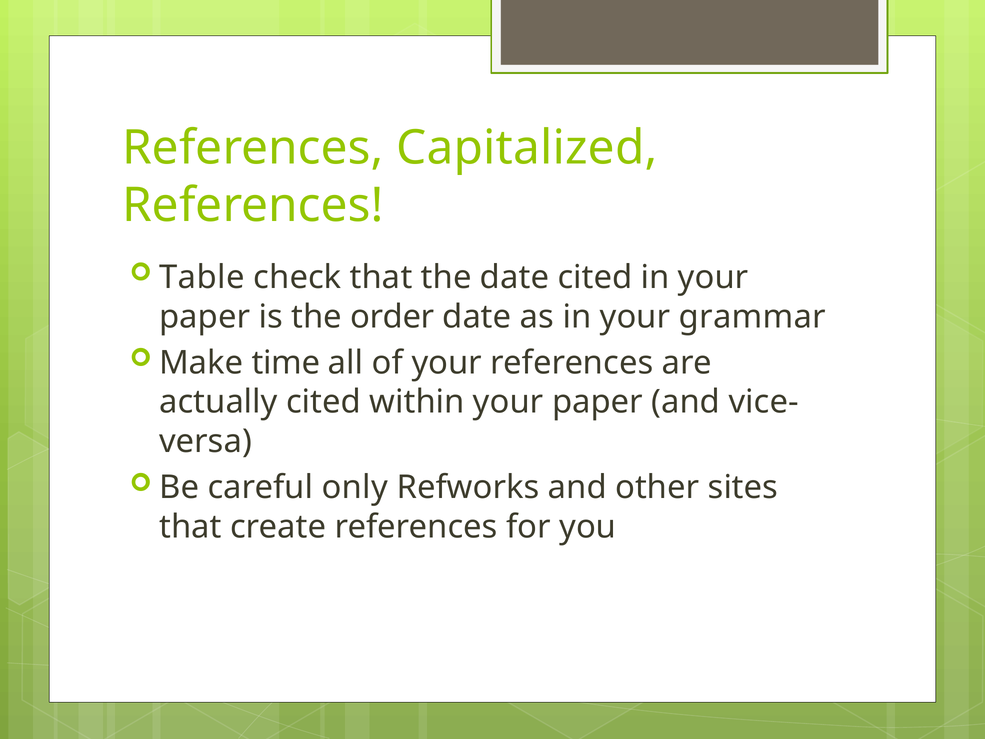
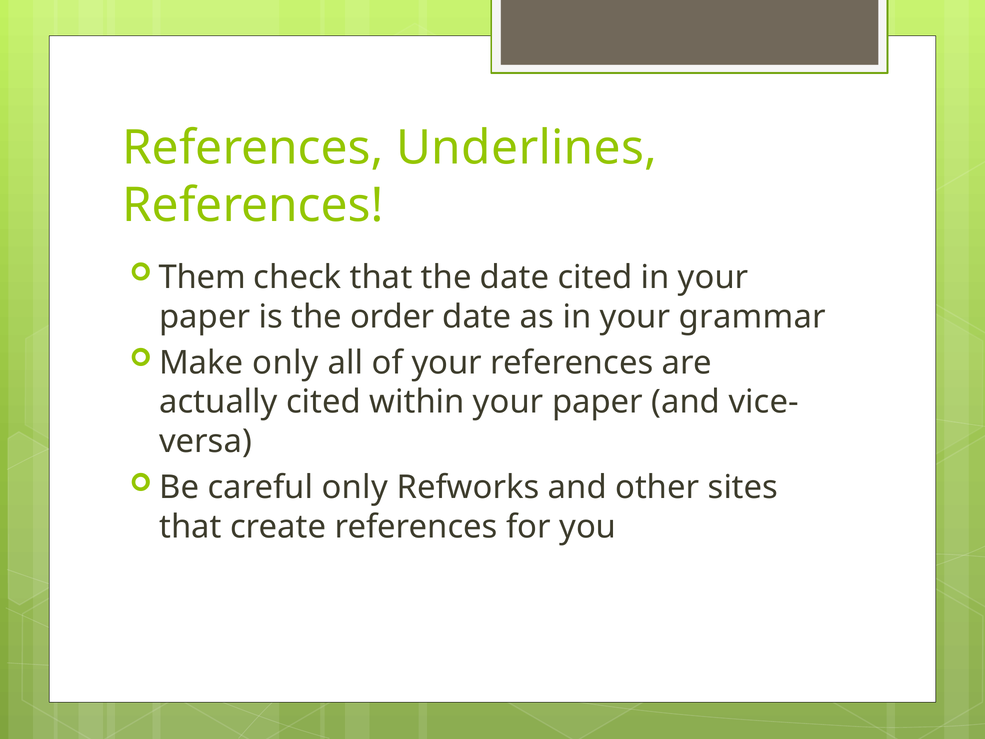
Capitalized: Capitalized -> Underlines
Table: Table -> Them
Make time: time -> only
